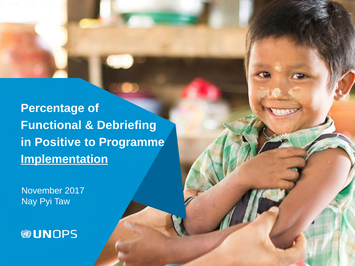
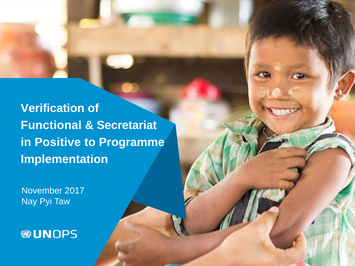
Percentage: Percentage -> Verification
Debriefing: Debriefing -> Secretariat
Implementation underline: present -> none
